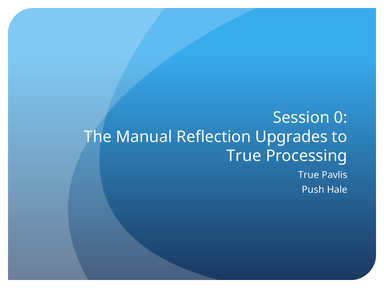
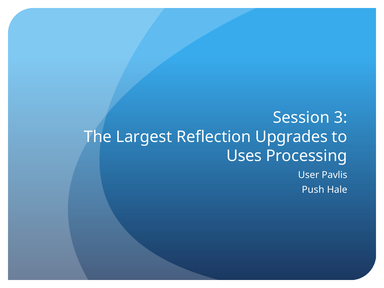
0: 0 -> 3
Manual: Manual -> Largest
True at (244, 156): True -> Uses
True at (309, 175): True -> User
